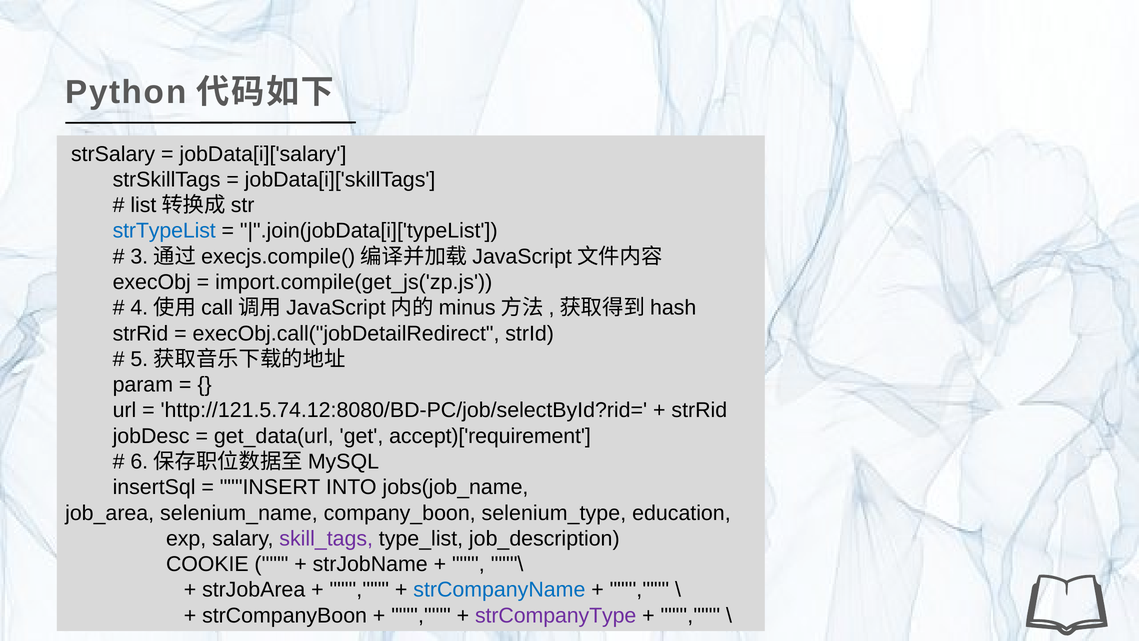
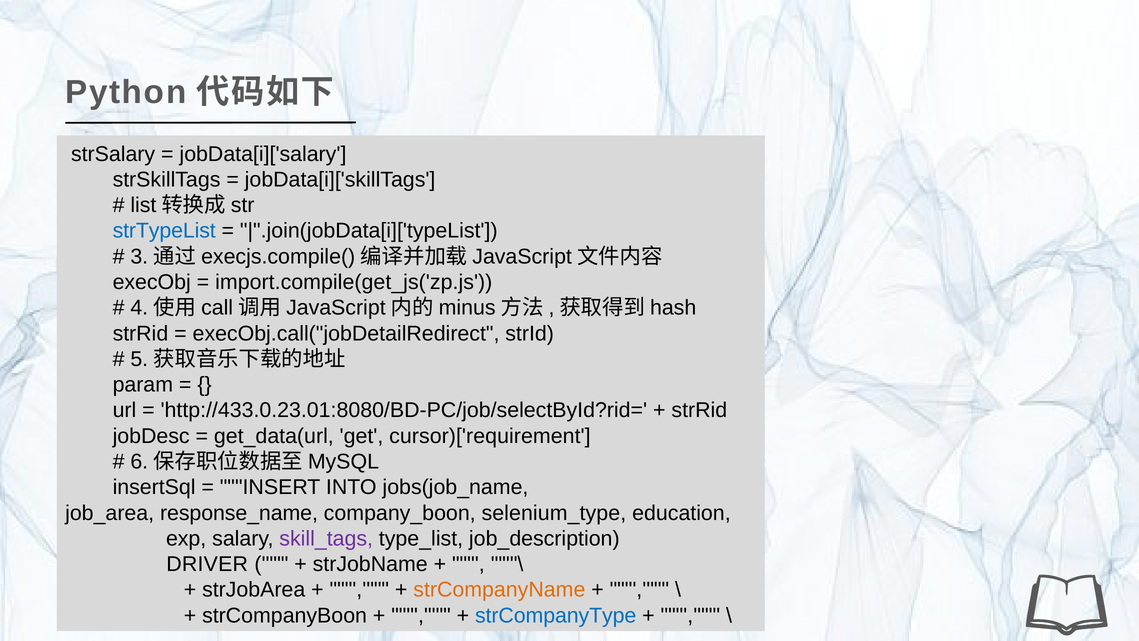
http://121.5.74.12:8080/BD-PC/job/selectById?rid=: http://121.5.74.12:8080/BD-PC/job/selectById?rid= -> http://433.0.23.01:8080/BD-PC/job/selectById?rid=
accept)['requirement: accept)['requirement -> cursor)['requirement
selenium_name: selenium_name -> response_name
COOKIE: COOKIE -> DRIVER
strCompanyName colour: blue -> orange
strCompanyType colour: purple -> blue
